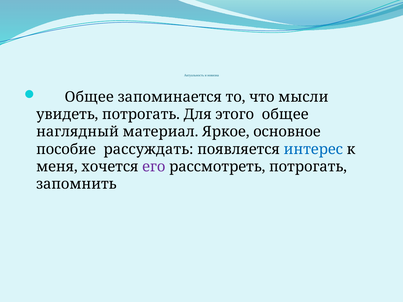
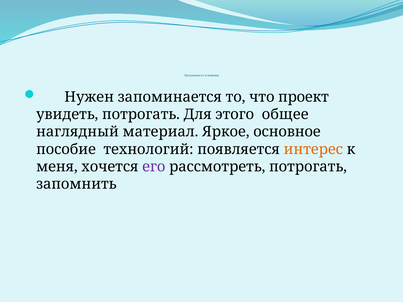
Общее at (89, 97): Общее -> Нужен
мысли: мысли -> проект
рассуждать: рассуждать -> технологий
интерес colour: blue -> orange
